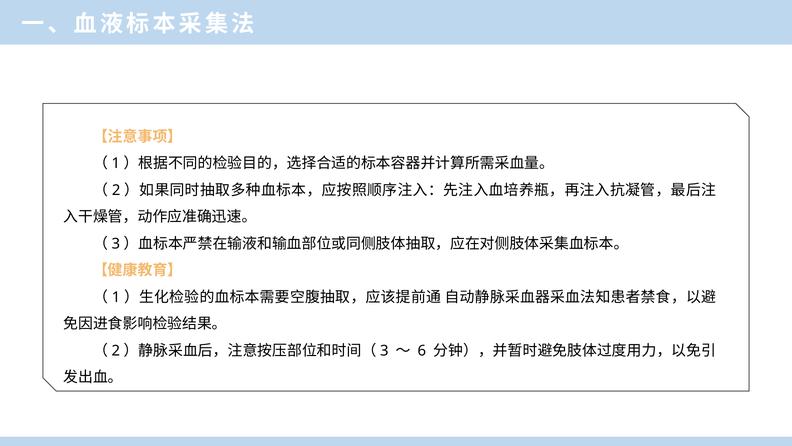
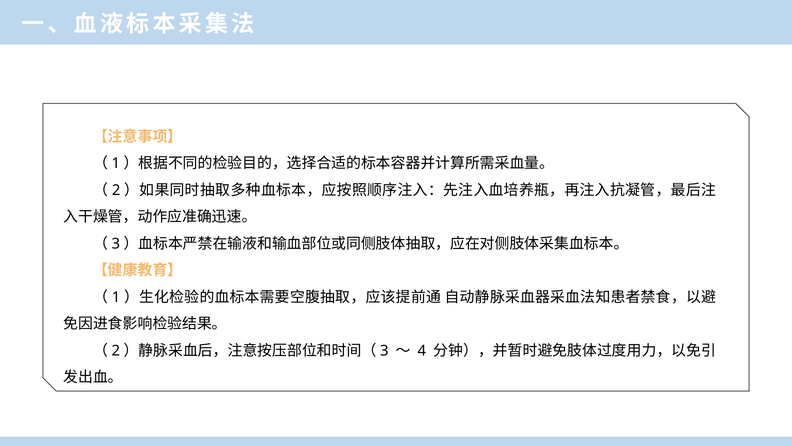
6: 6 -> 4
